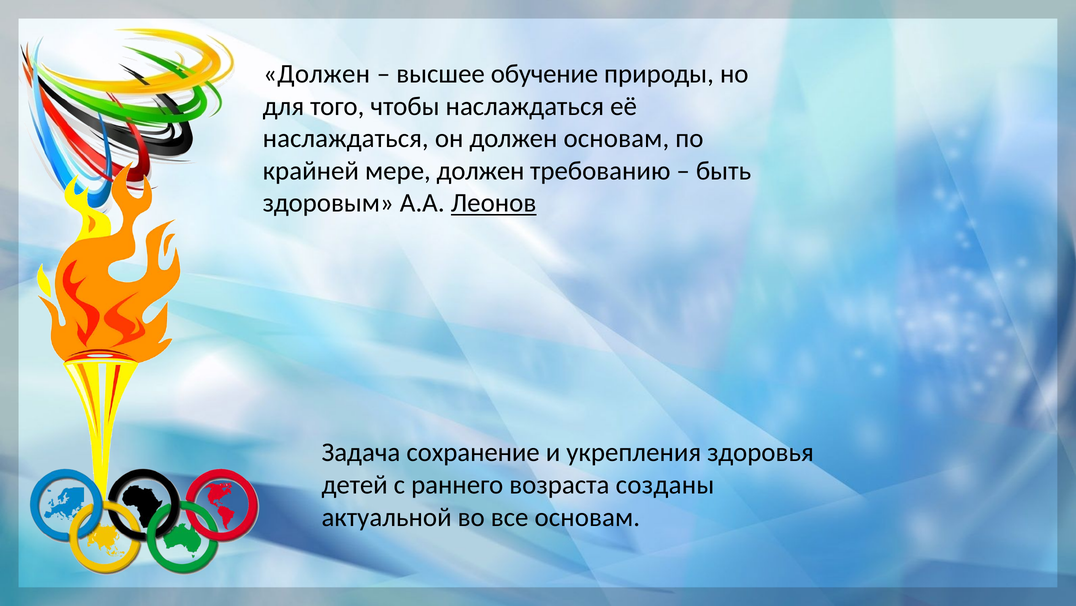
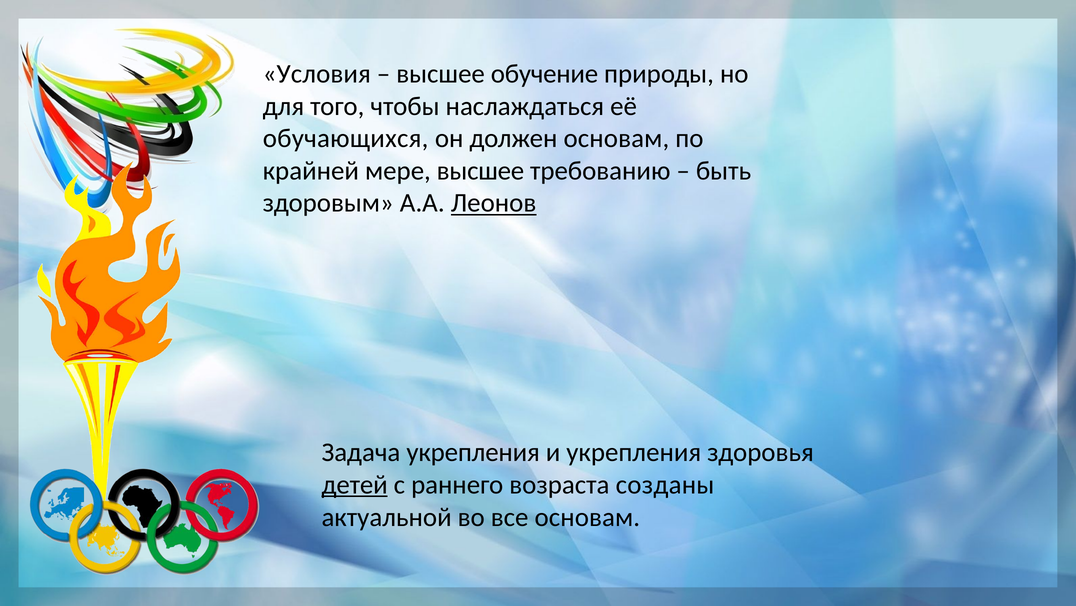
Должен at (317, 74): Должен -> Условия
наслаждаться at (346, 138): наслаждаться -> обучающихся
мере должен: должен -> высшее
Задача сохранение: сохранение -> укрепления
детей underline: none -> present
